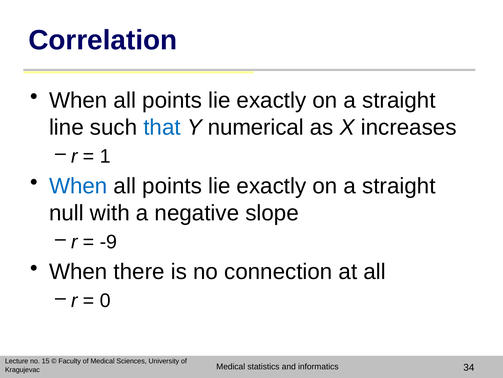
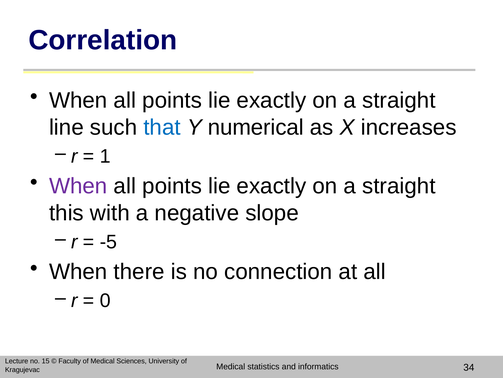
When at (78, 186) colour: blue -> purple
null: null -> this
-9: -9 -> -5
